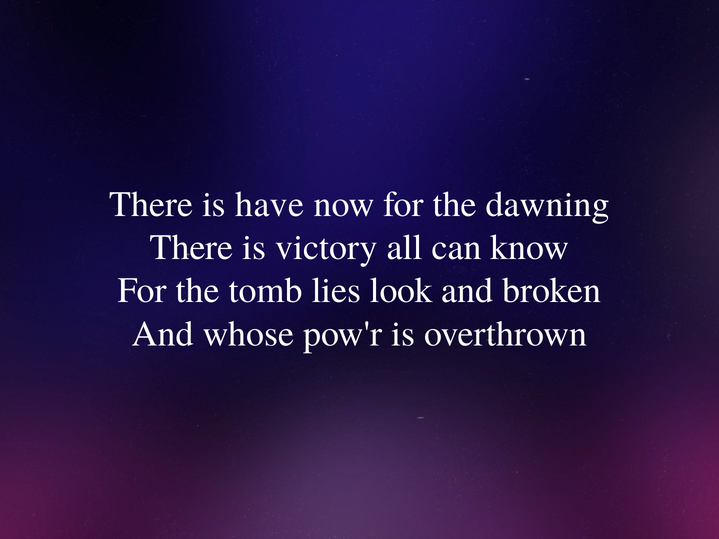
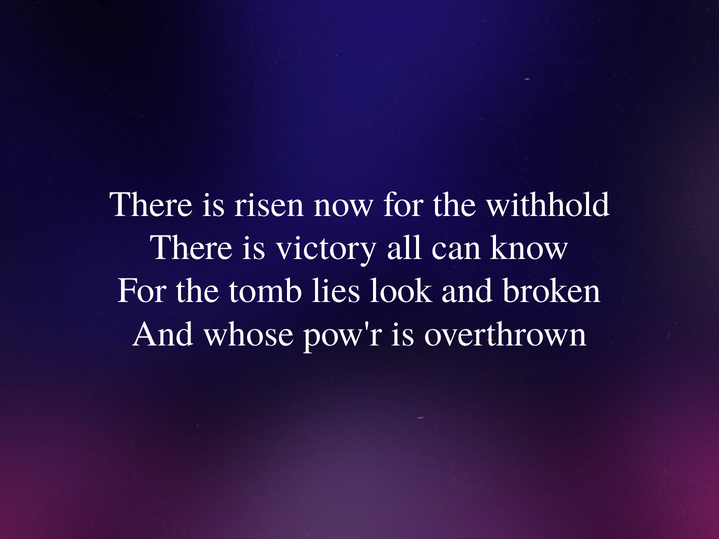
have: have -> risen
dawning: dawning -> withhold
